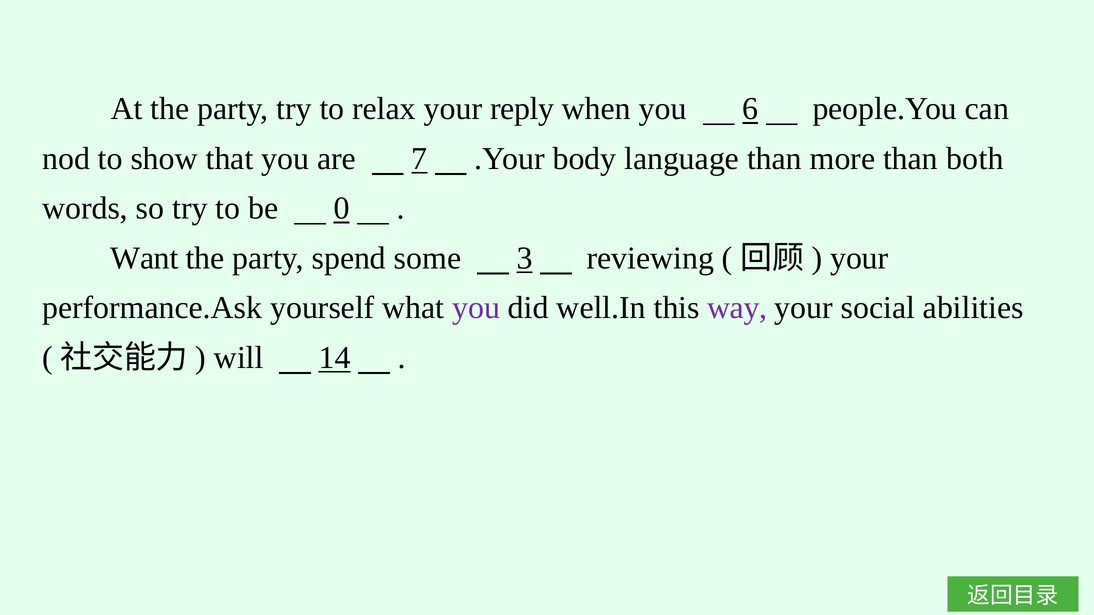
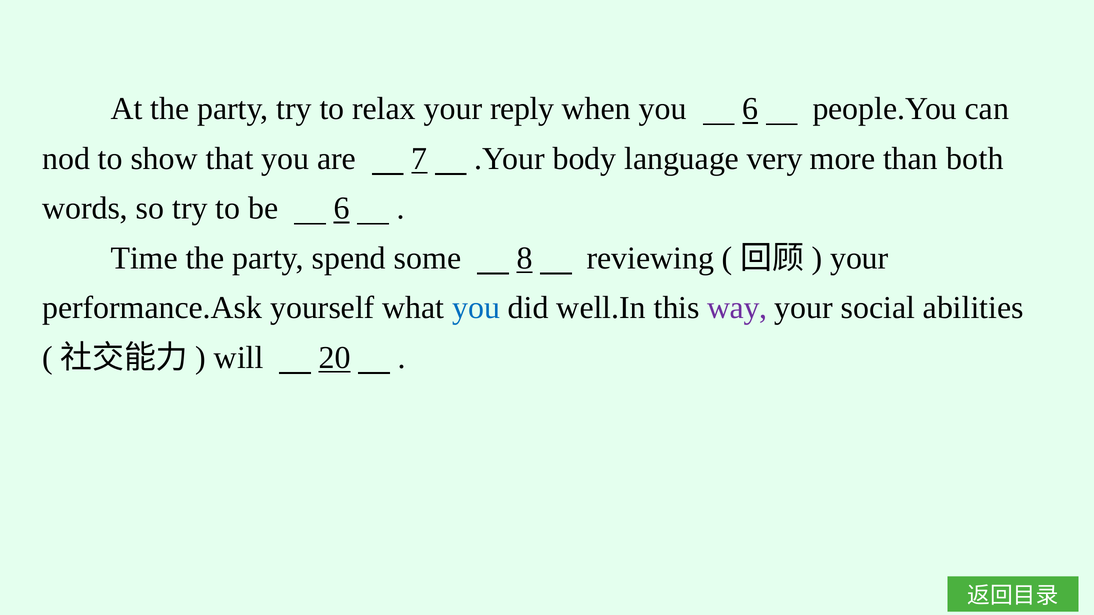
language than: than -> very
be 0: 0 -> 6
Want: Want -> Time
3: 3 -> 8
you at (476, 308) colour: purple -> blue
14: 14 -> 20
